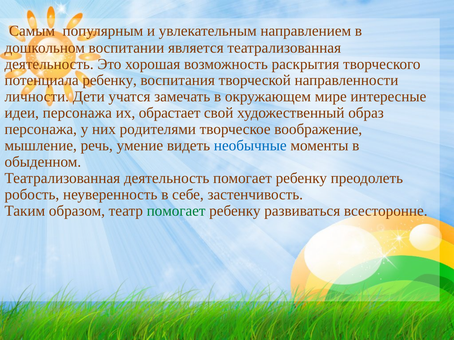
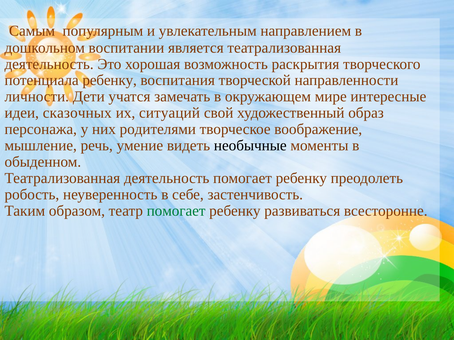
идеи персонажа: персонажа -> сказочных
обрастает: обрастает -> ситуаций
необычные colour: blue -> black
